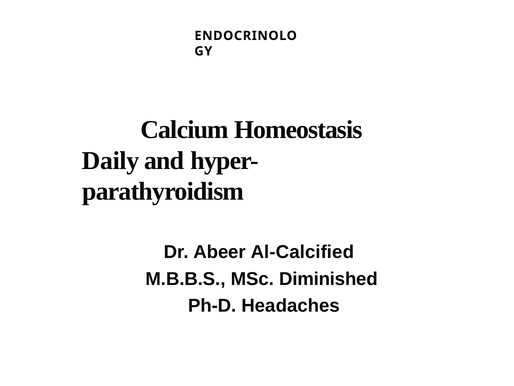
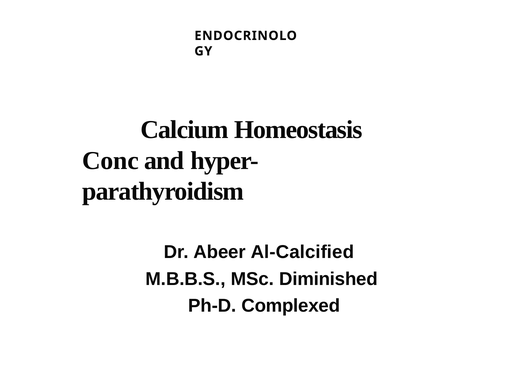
Daily: Daily -> Conc
Headaches: Headaches -> Complexed
